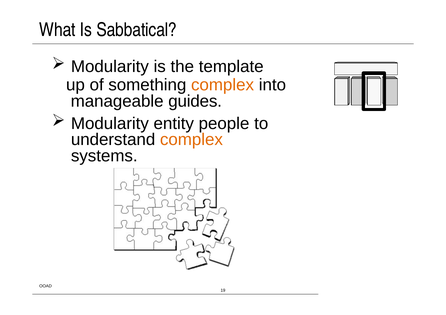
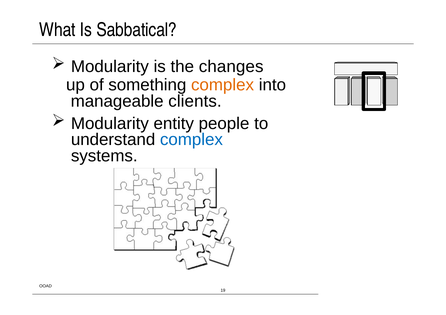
template: template -> changes
guides: guides -> clients
complex at (191, 140) colour: orange -> blue
